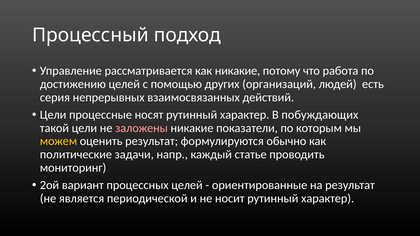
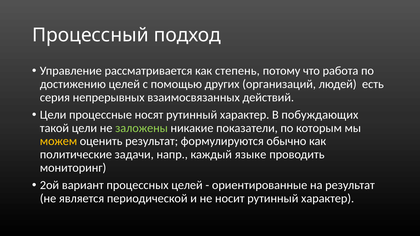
как никакие: никакие -> степень
заложены colour: pink -> light green
статье: статье -> языке
